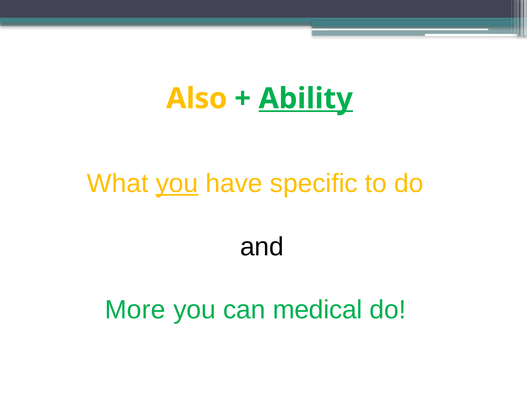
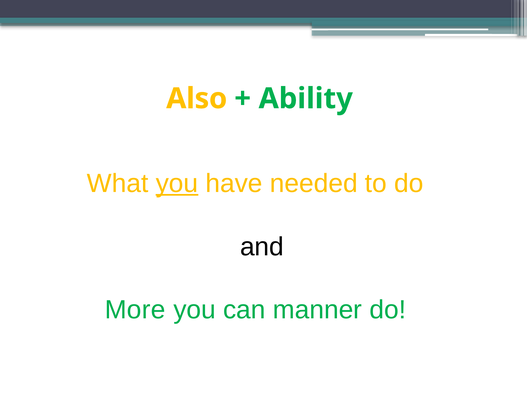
Ability underline: present -> none
specific: specific -> needed
medical: medical -> manner
